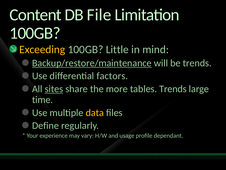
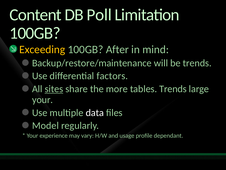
File: File -> Poll
Little: Little -> After
Backup/restore/maintenance underline: present -> none
time at (43, 99): time -> your
data colour: yellow -> white
Define: Define -> Model
